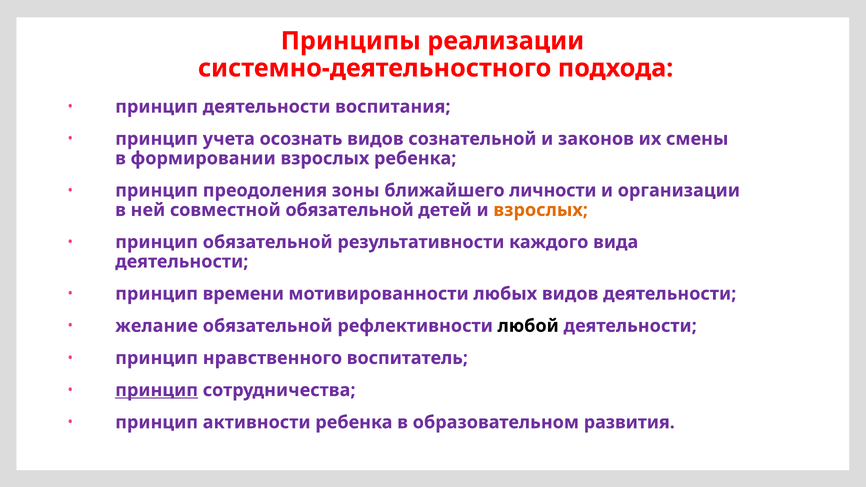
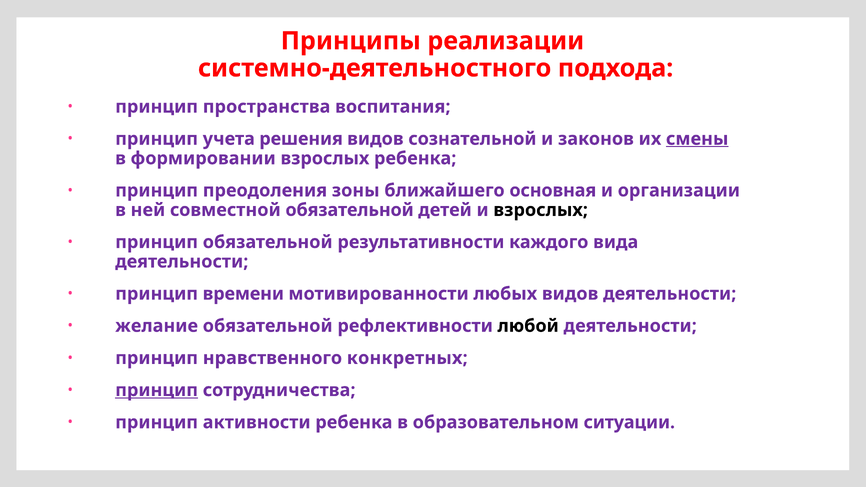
принцип деятельности: деятельности -> пространства
осознать: осознать -> решения
смены underline: none -> present
личности: личности -> основная
взрослых at (541, 210) colour: orange -> black
воспитатель: воспитатель -> конкретных
развития: развития -> ситуации
